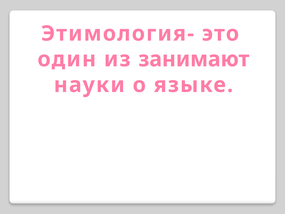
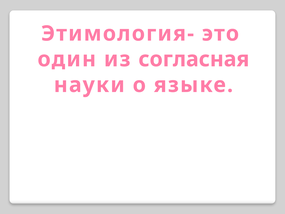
занимают: занимают -> согласная
